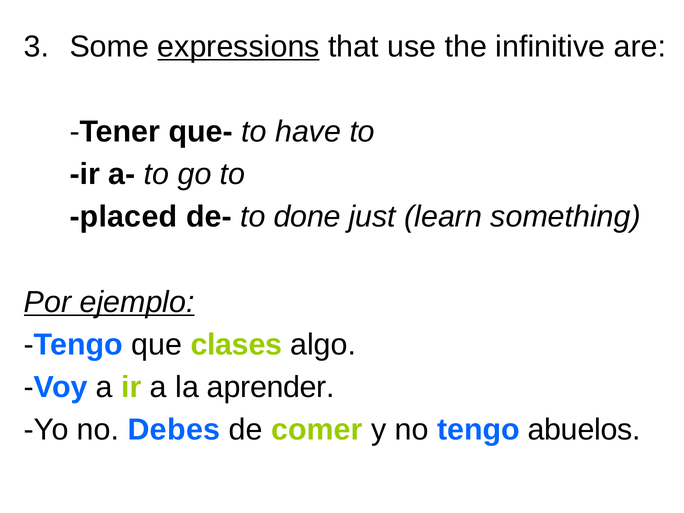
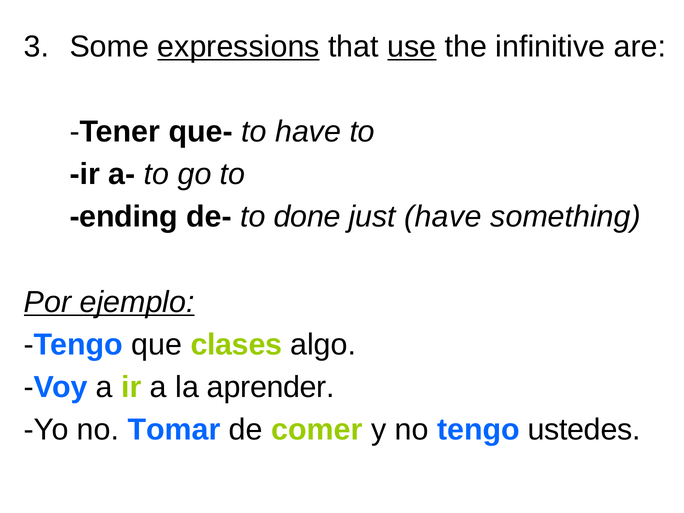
use underline: none -> present
placed: placed -> ending
just learn: learn -> have
Debes: Debes -> Tomar
abuelos: abuelos -> ustedes
